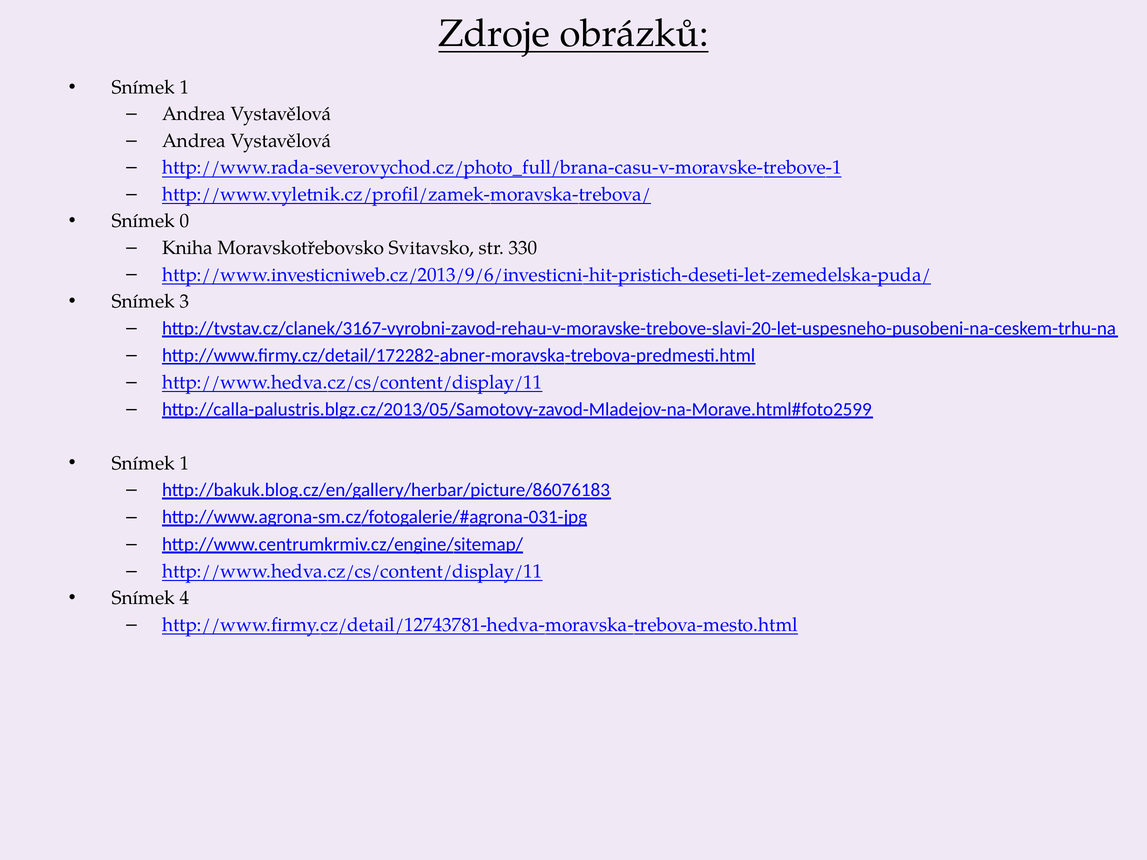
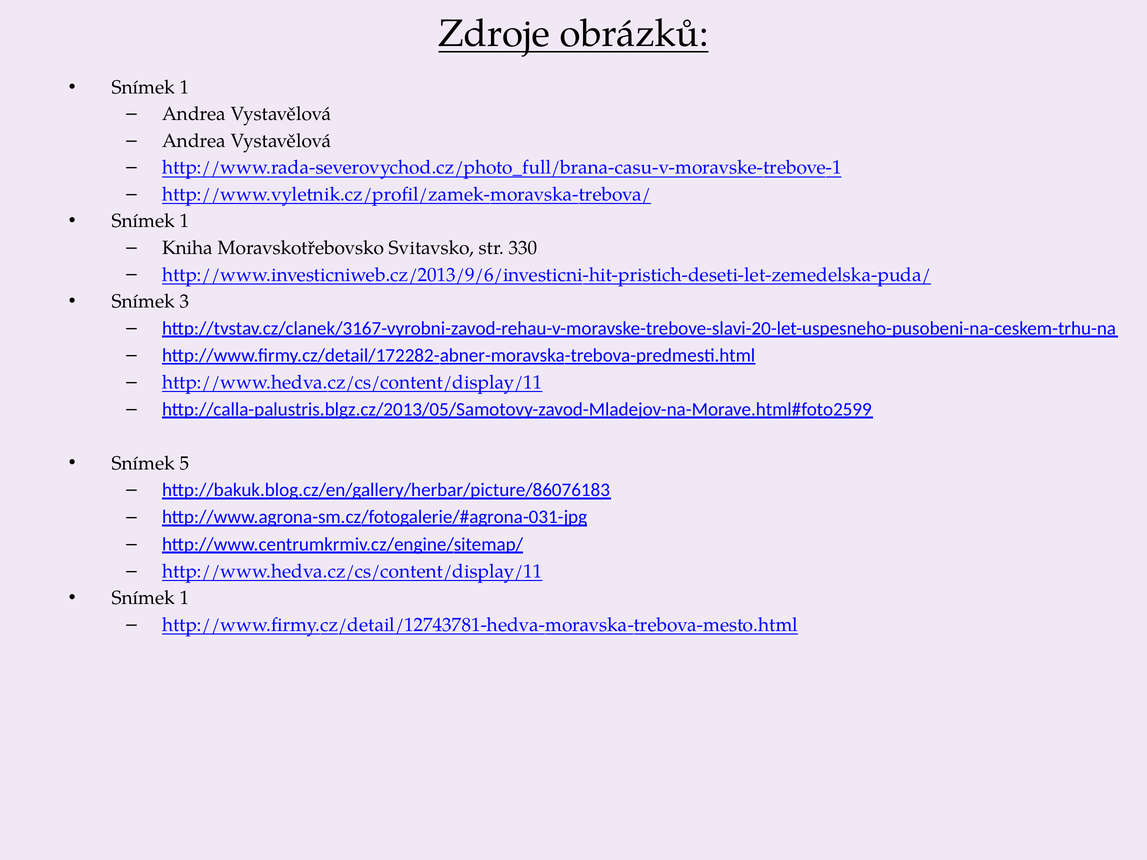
0 at (185, 221): 0 -> 1
1 at (185, 463): 1 -> 5
4 at (185, 598): 4 -> 1
